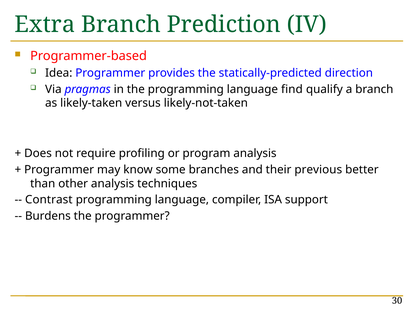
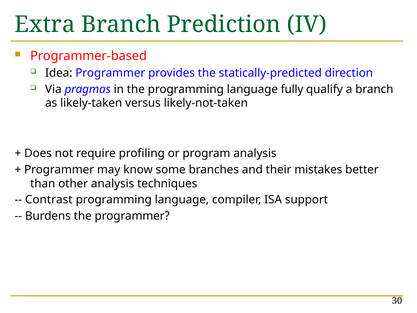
find: find -> fully
previous: previous -> mistakes
